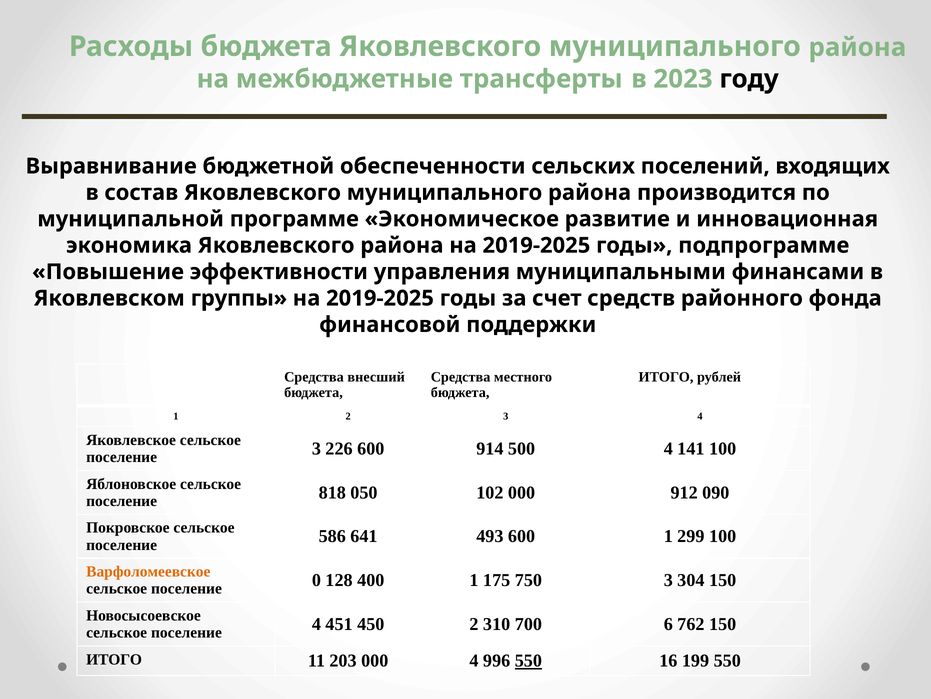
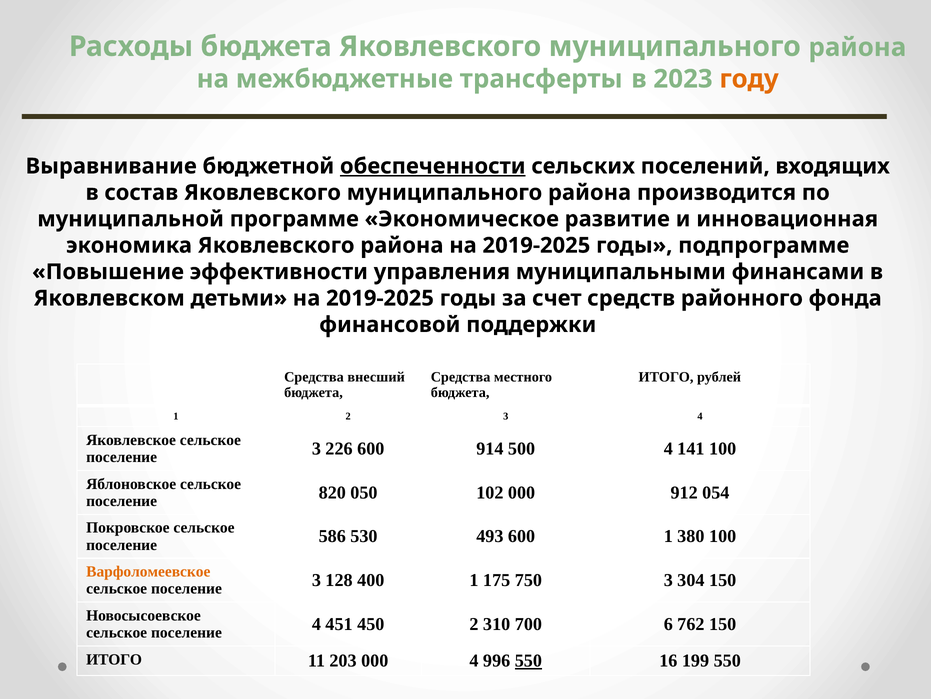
году colour: black -> orange
обеспеченности underline: none -> present
группы: группы -> детьми
818: 818 -> 820
090: 090 -> 054
641: 641 -> 530
299: 299 -> 380
0 at (316, 580): 0 -> 3
